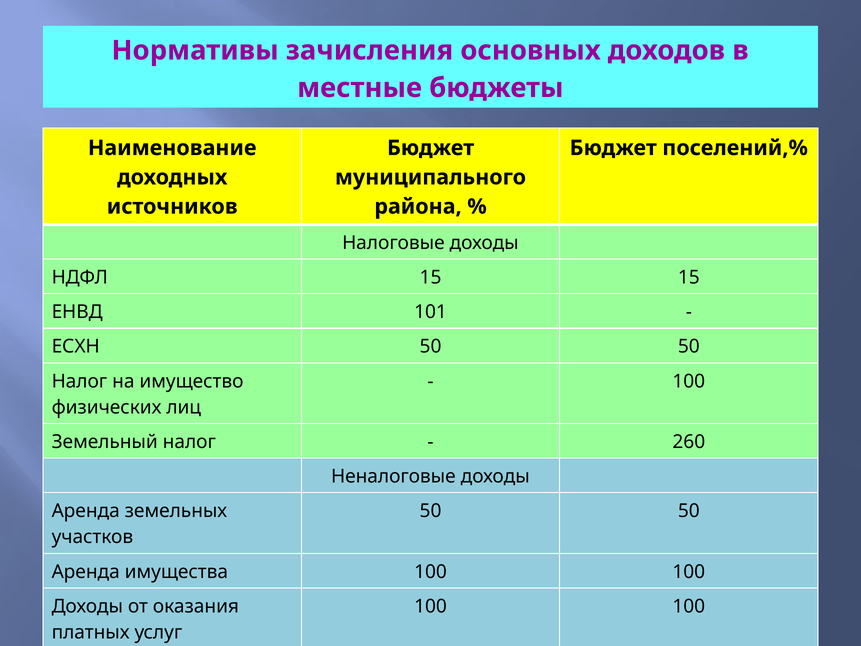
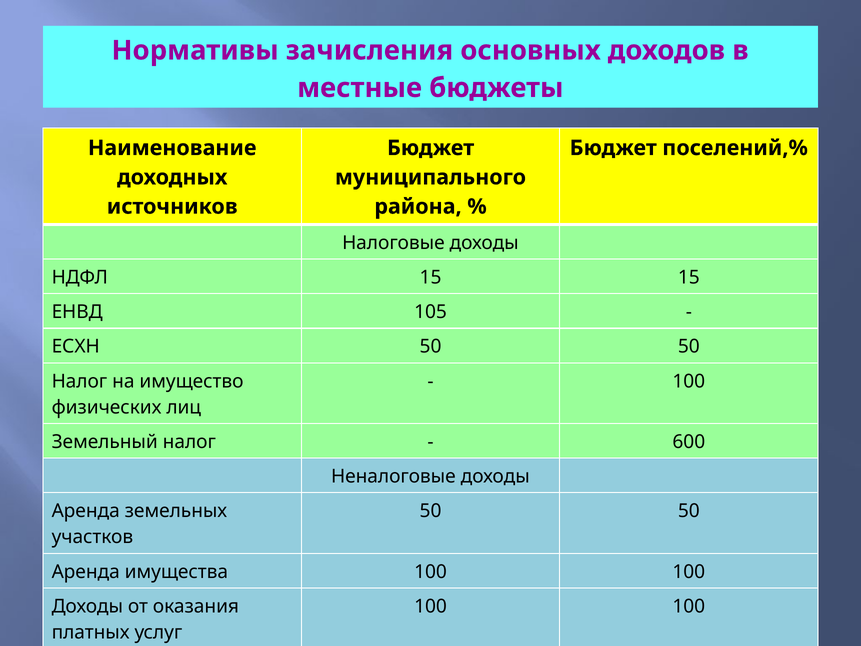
101: 101 -> 105
260: 260 -> 600
